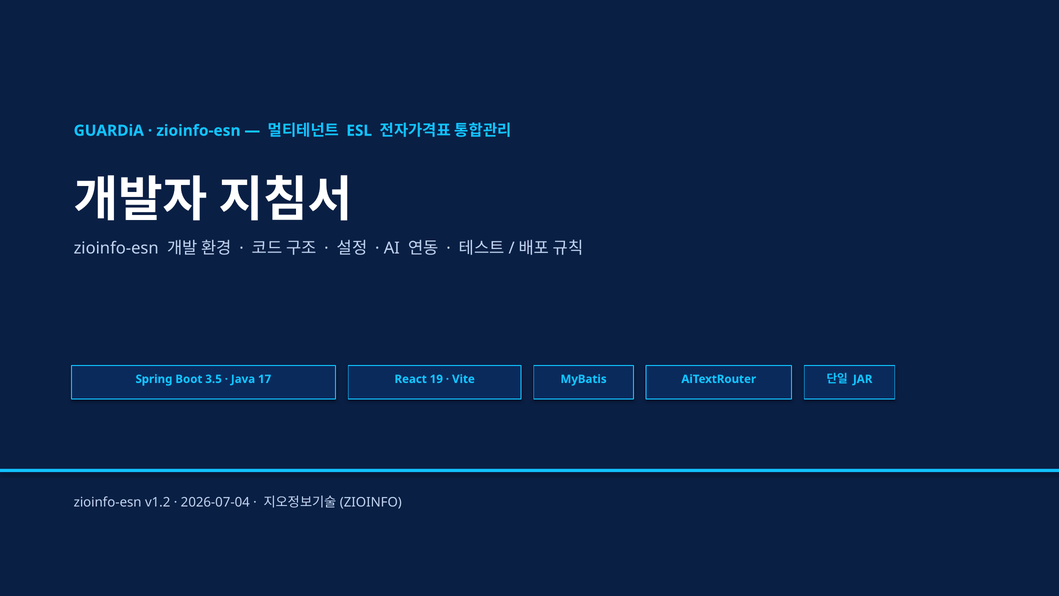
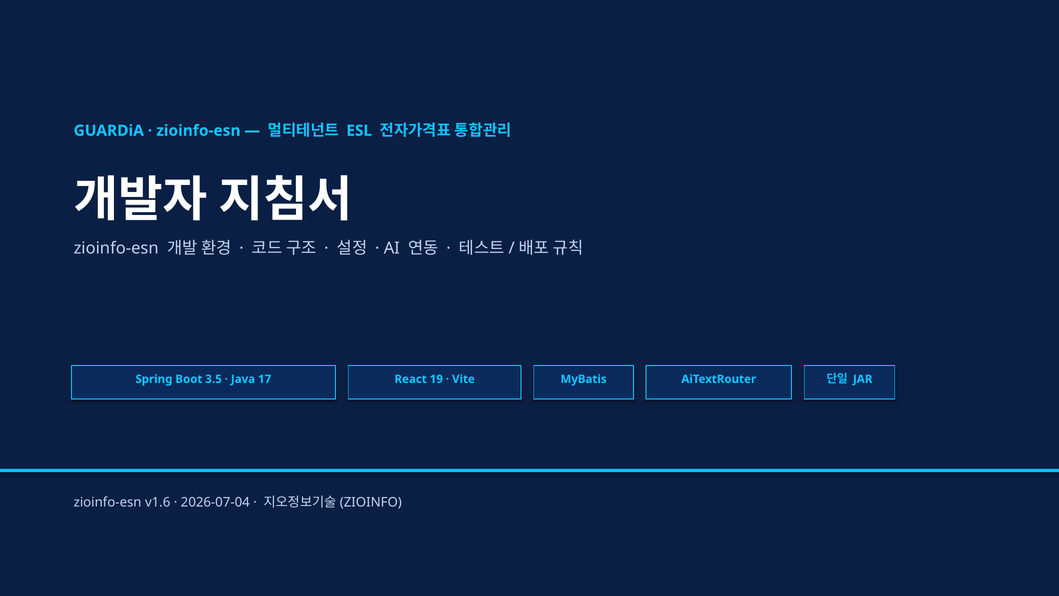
v1.2: v1.2 -> v1.6
